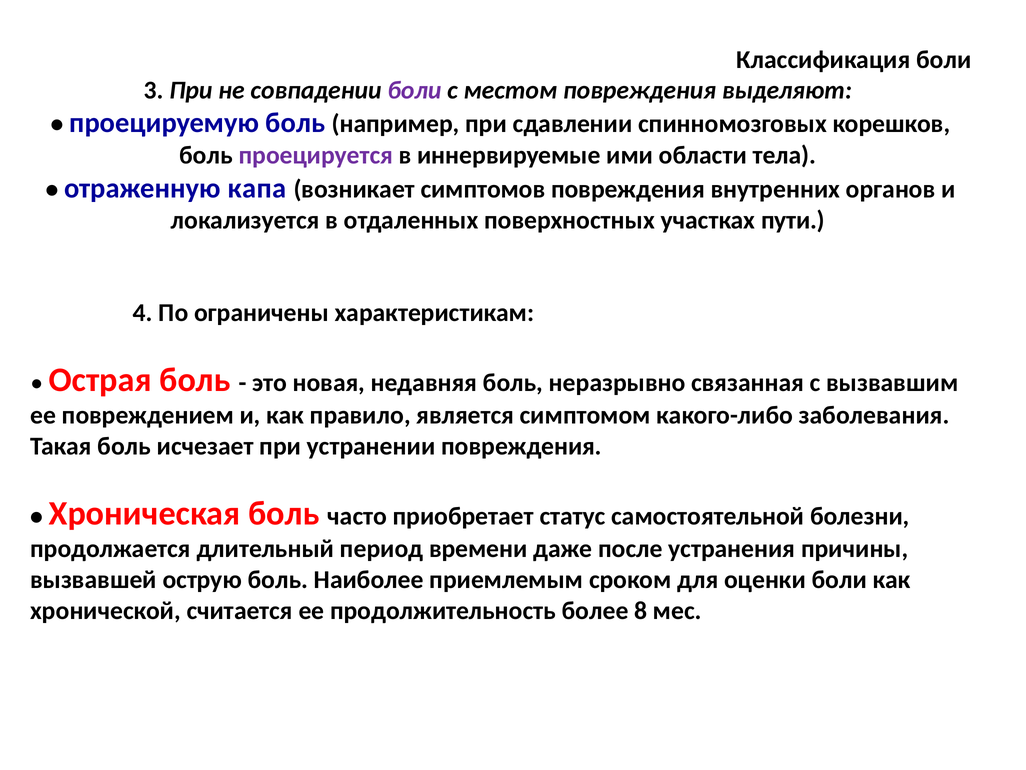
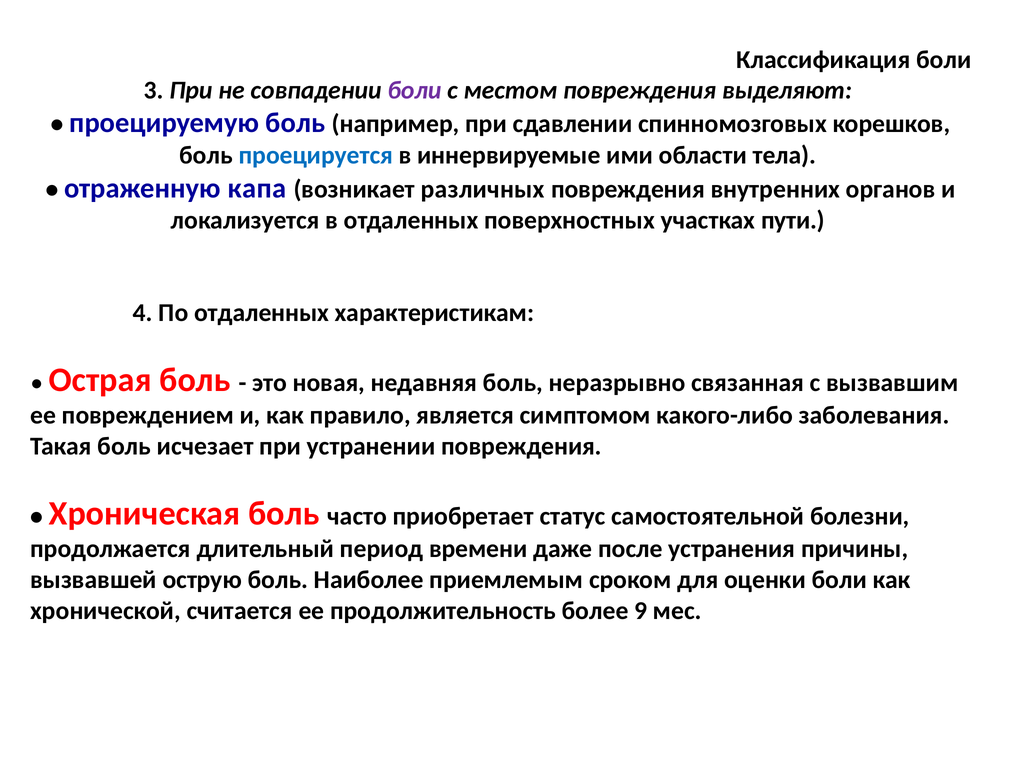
проецируется colour: purple -> blue
симптомов: симптомов -> различных
По ограничены: ограничены -> отдаленных
8: 8 -> 9
